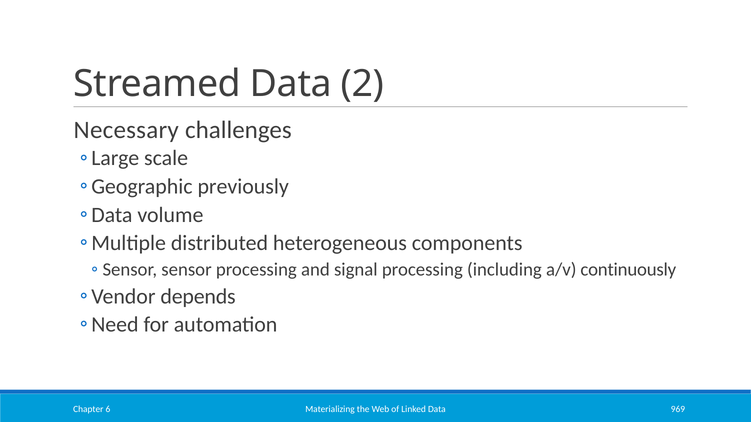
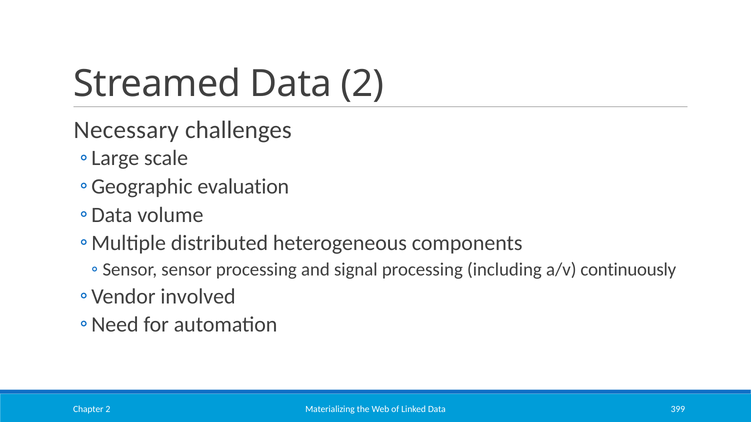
previously: previously -> evaluation
depends: depends -> involved
969: 969 -> 399
Chapter 6: 6 -> 2
